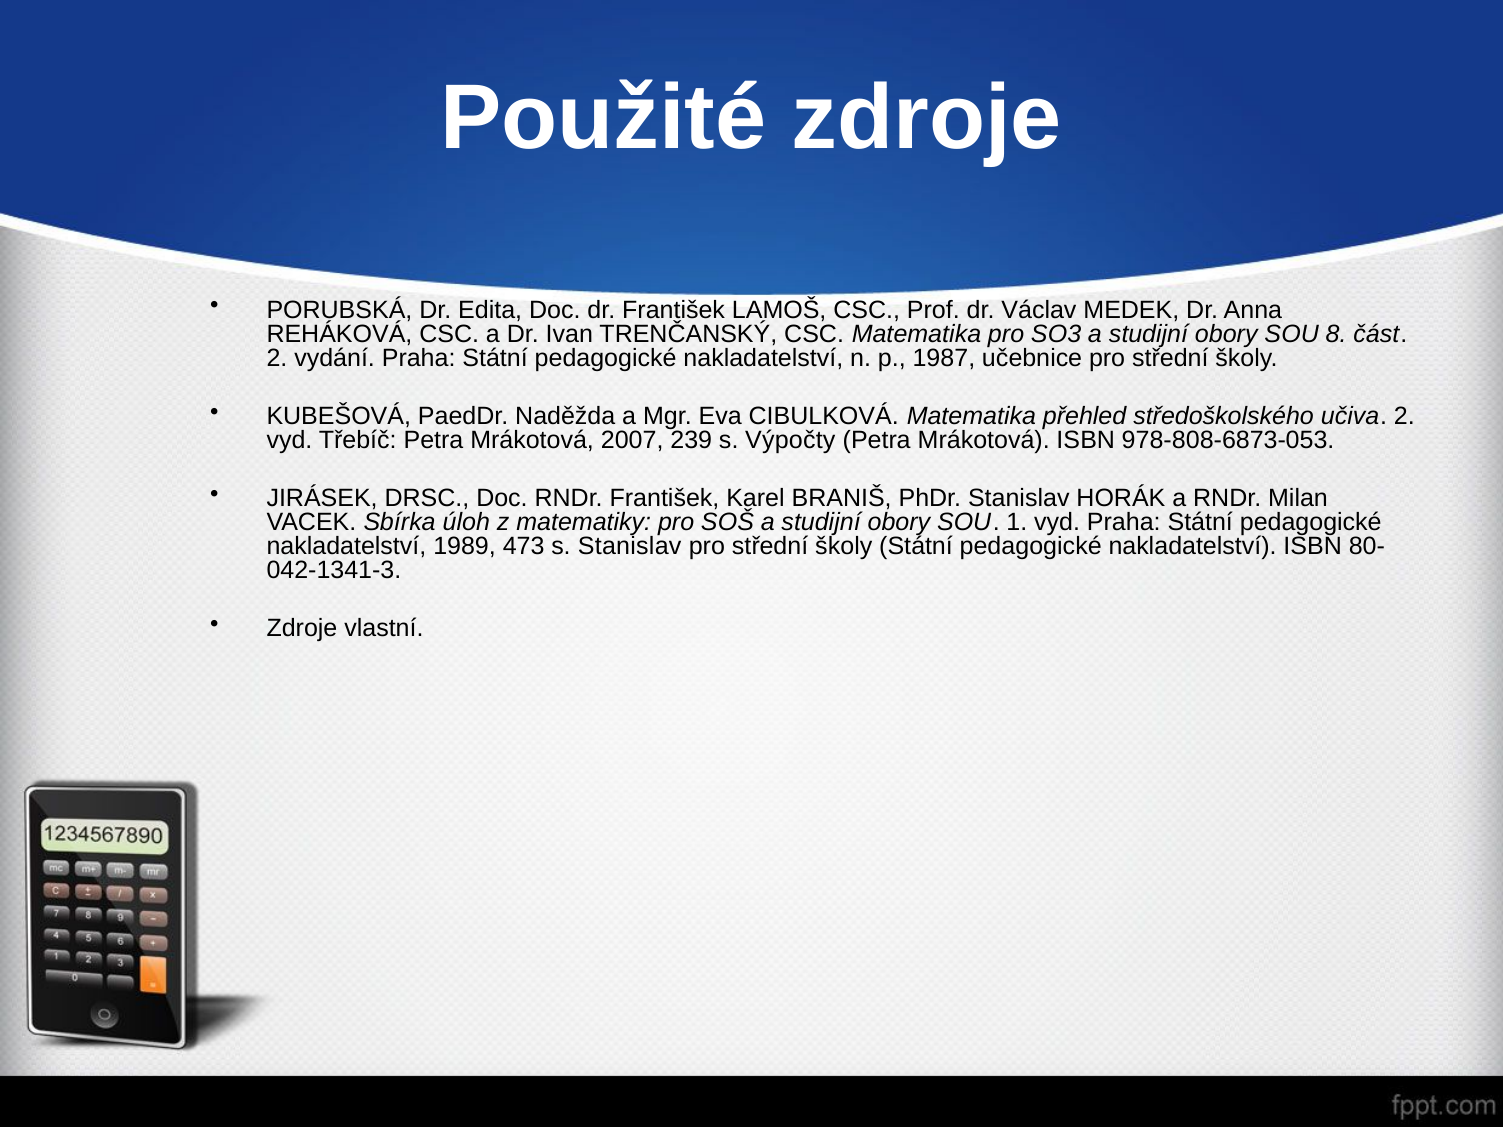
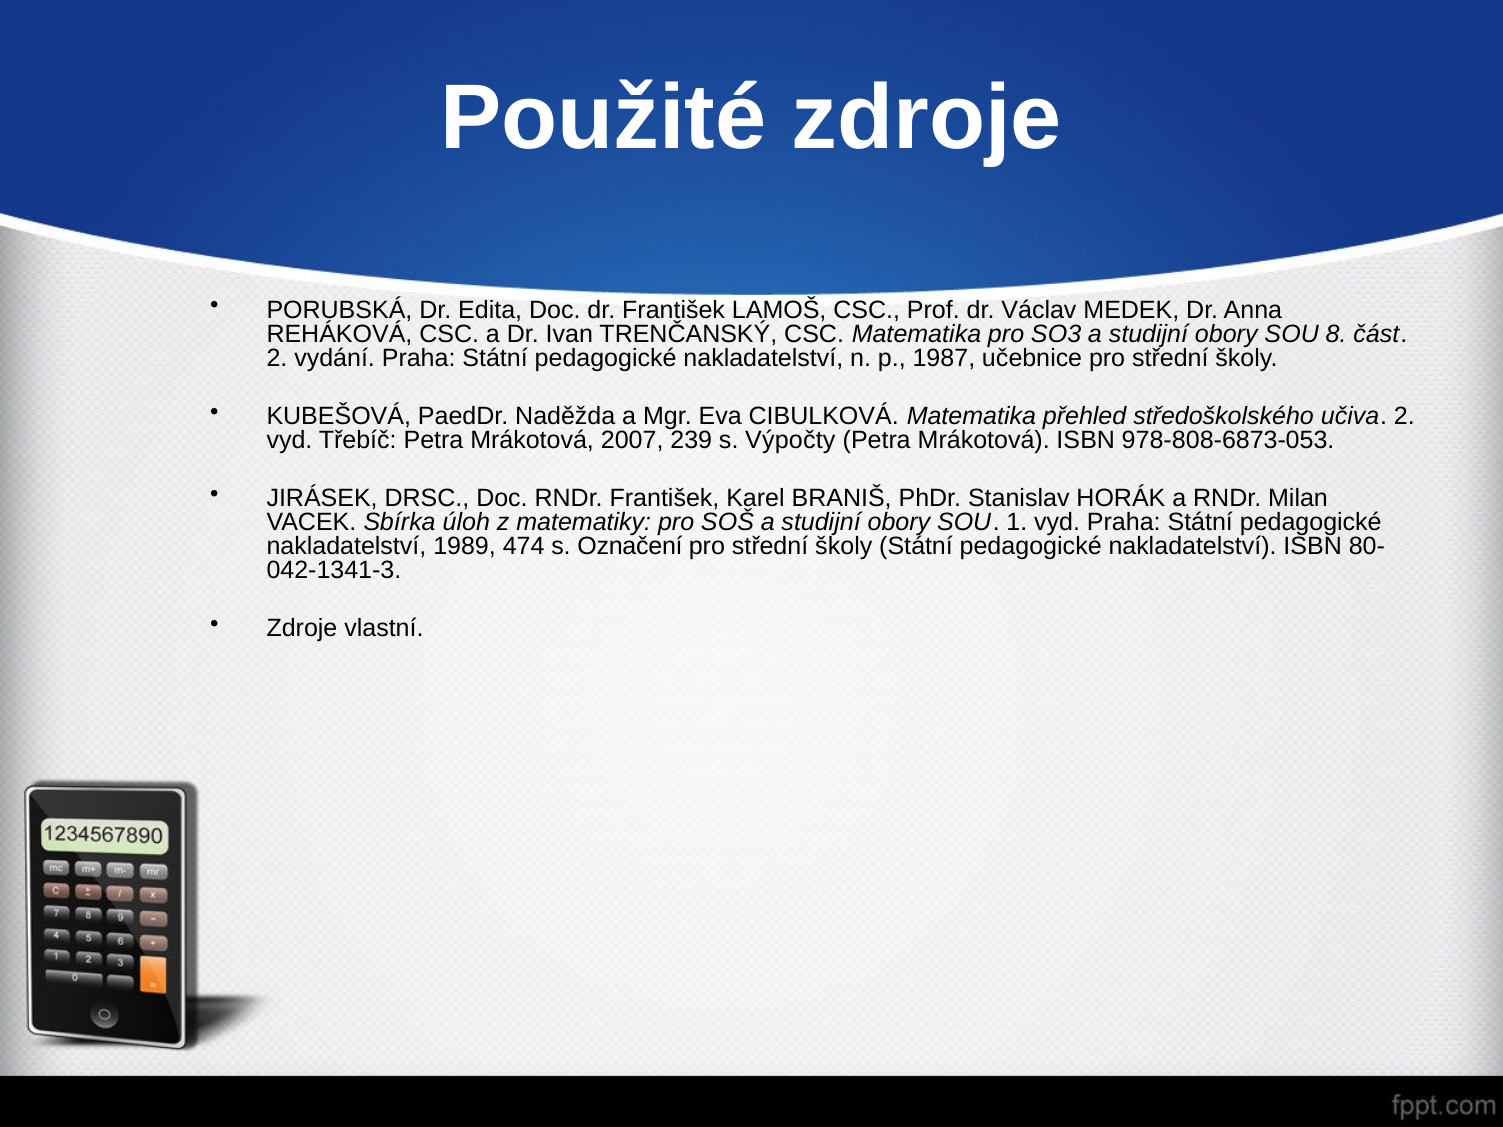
473: 473 -> 474
s Stanislav: Stanislav -> Označení
